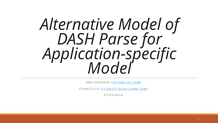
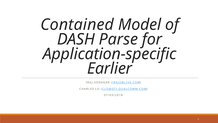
Alternative: Alternative -> Contained
Model at (109, 68): Model -> Earlier
